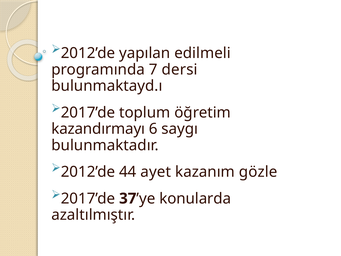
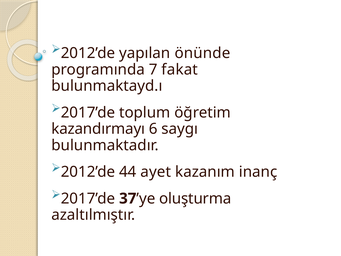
edilmeli: edilmeli -> önünde
dersi: dersi -> fakat
gözle: gözle -> inanç
konularda: konularda -> oluşturma
